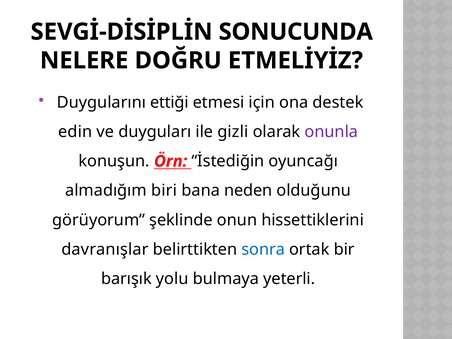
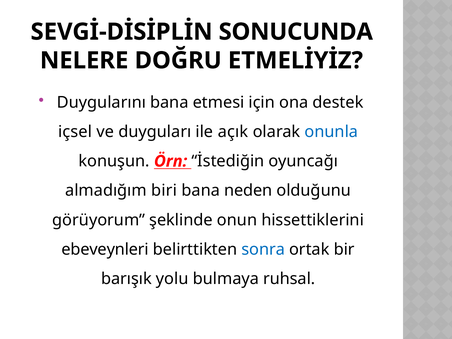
Duygularını ettiği: ettiği -> bana
edin: edin -> içsel
gizli: gizli -> açık
onunla colour: purple -> blue
davranışlar: davranışlar -> ebeveynleri
yeterli: yeterli -> ruhsal
